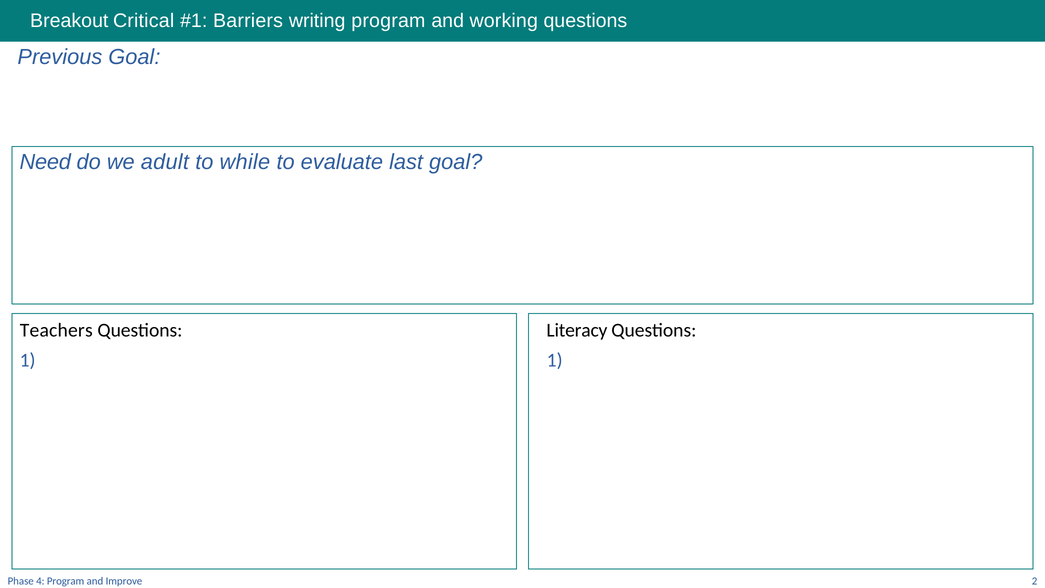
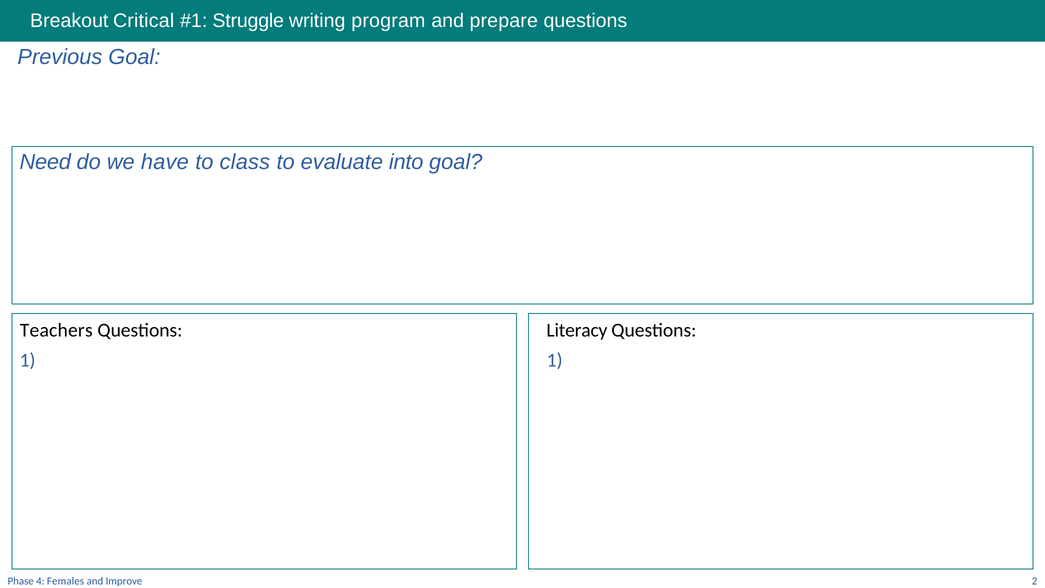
Barriers: Barriers -> Struggle
working: working -> prepare
adult: adult -> have
while: while -> class
last: last -> into
Program at (66, 581): Program -> Females
